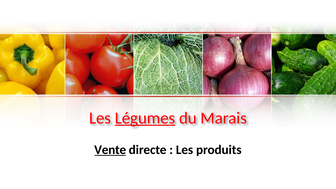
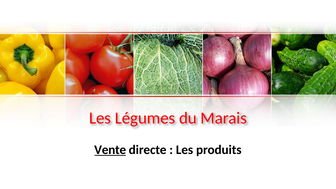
Légumes underline: present -> none
